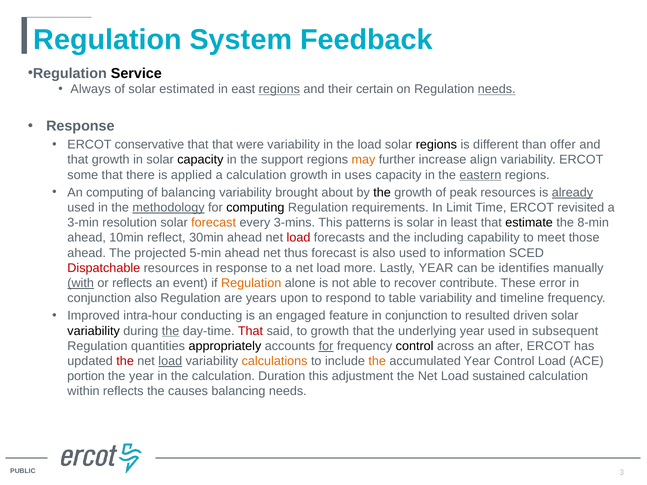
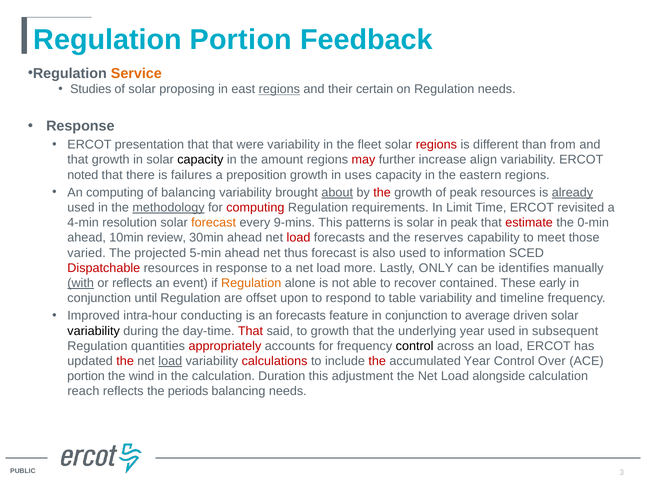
Regulation System: System -> Portion
Service colour: black -> orange
Always: Always -> Studies
estimated: estimated -> proposing
needs at (497, 89) underline: present -> none
conservative: conservative -> presentation
the load: load -> fleet
regions at (436, 145) colour: black -> red
offer: offer -> from
support: support -> amount
may colour: orange -> red
some: some -> noted
applied: applied -> failures
a calculation: calculation -> preposition
eastern underline: present -> none
about underline: none -> present
the at (382, 193) colour: black -> red
computing at (255, 208) colour: black -> red
3-min: 3-min -> 4-min
3-mins: 3-mins -> 9-mins
in least: least -> peak
estimate colour: black -> red
8-min: 8-min -> 0-min
reflect: reflect -> review
including: including -> reserves
ahead at (87, 253): ahead -> varied
Lastly YEAR: YEAR -> ONLY
contribute: contribute -> contained
error: error -> early
conjunction also: also -> until
years: years -> offset
an engaged: engaged -> forecasts
resulted: resulted -> average
the at (171, 331) underline: present -> none
appropriately colour: black -> red
for at (326, 346) underline: present -> none
an after: after -> load
calculations colour: orange -> red
the at (377, 361) colour: orange -> red
Control Load: Load -> Over
the year: year -> wind
sustained: sustained -> alongside
within: within -> reach
causes: causes -> periods
